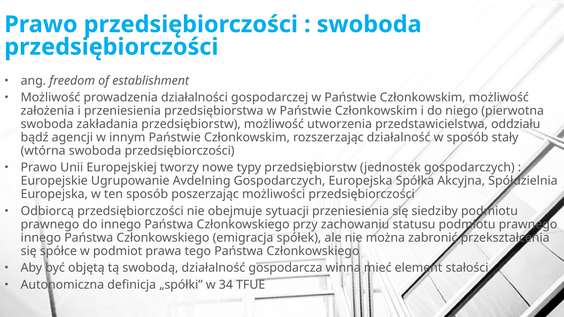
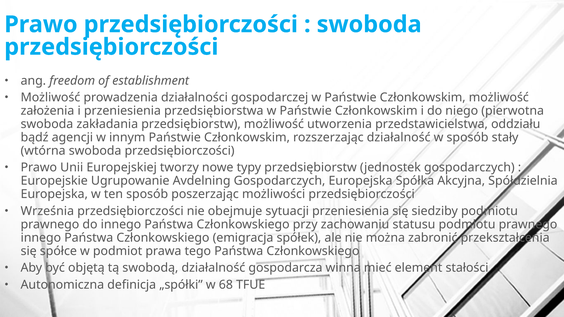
Odbiorcą: Odbiorcą -> Września
34: 34 -> 68
